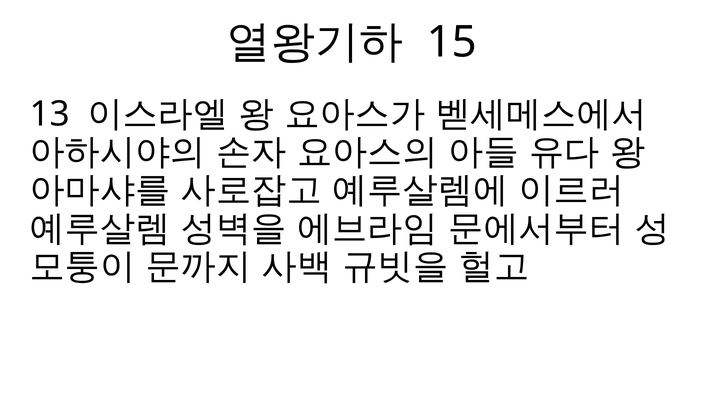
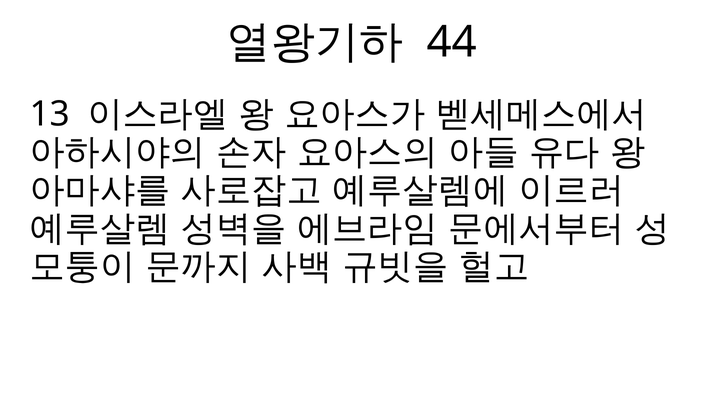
15: 15 -> 44
